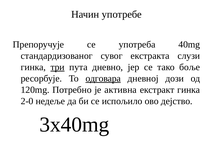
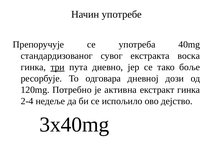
слузи: слузи -> воска
одговара underline: present -> none
2-0: 2-0 -> 2-4
